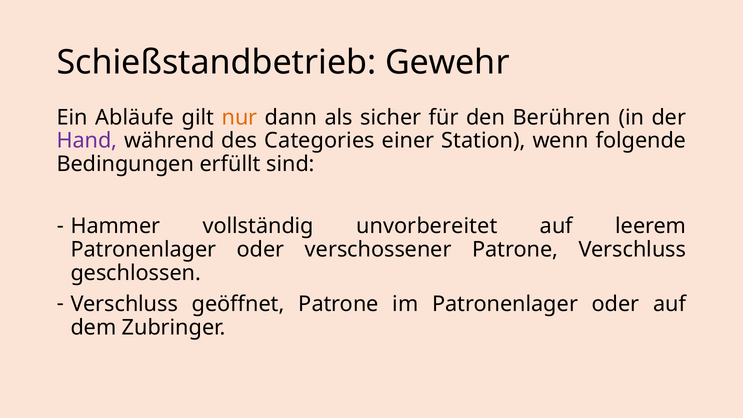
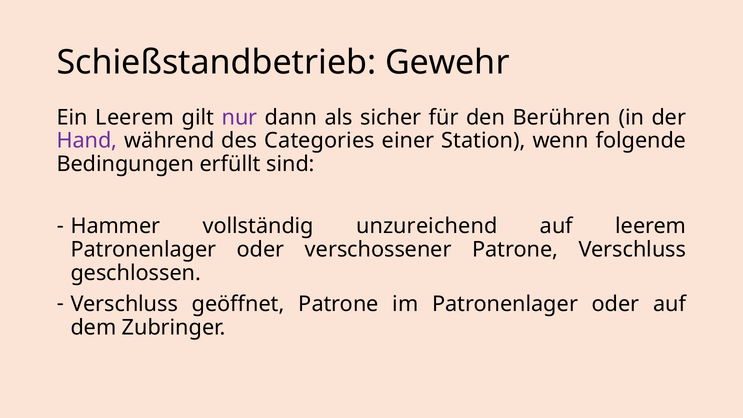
Ein Abläufe: Abläufe -> Leerem
nur colour: orange -> purple
unvorbereitet: unvorbereitet -> unzureichend
